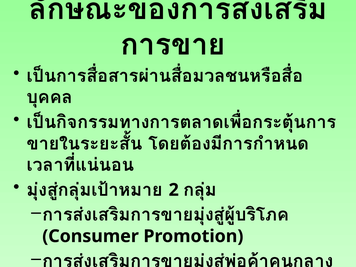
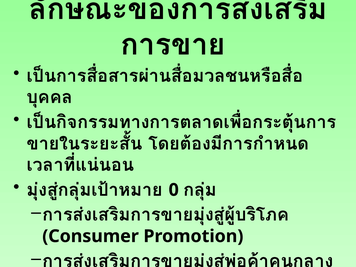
2: 2 -> 0
